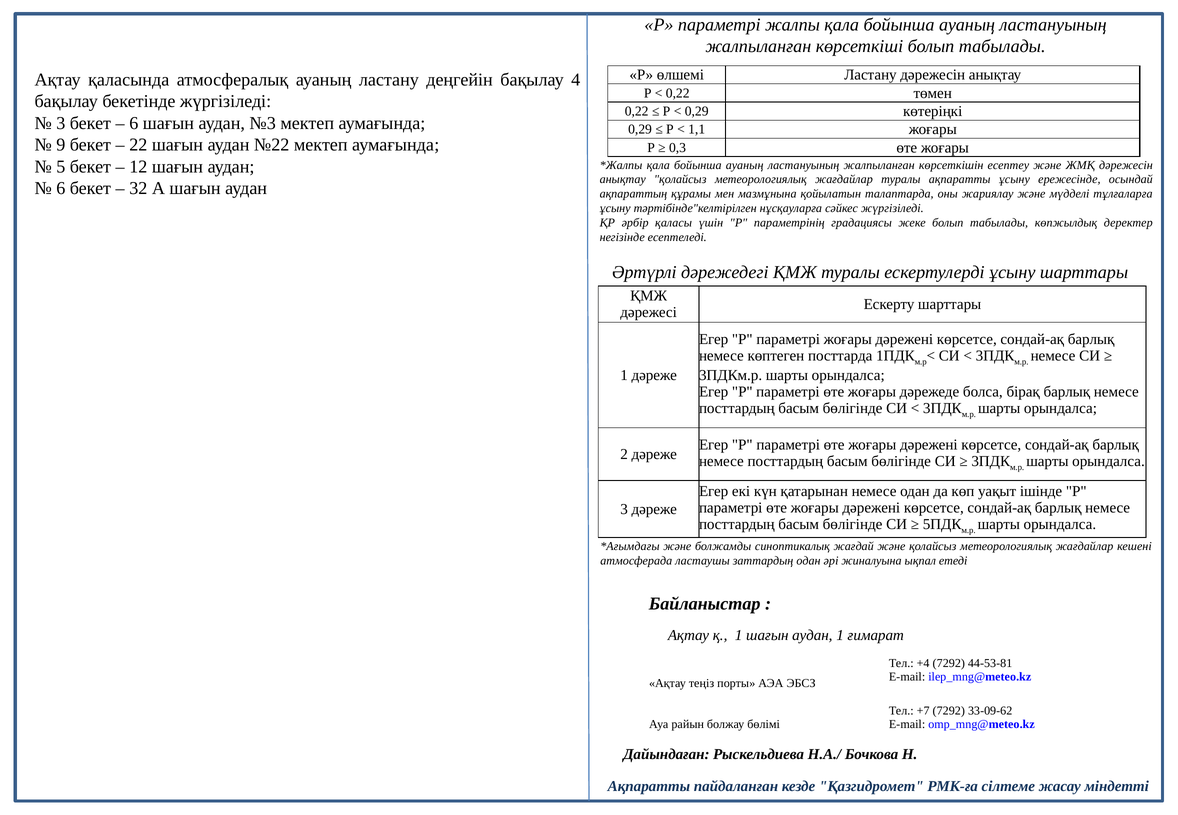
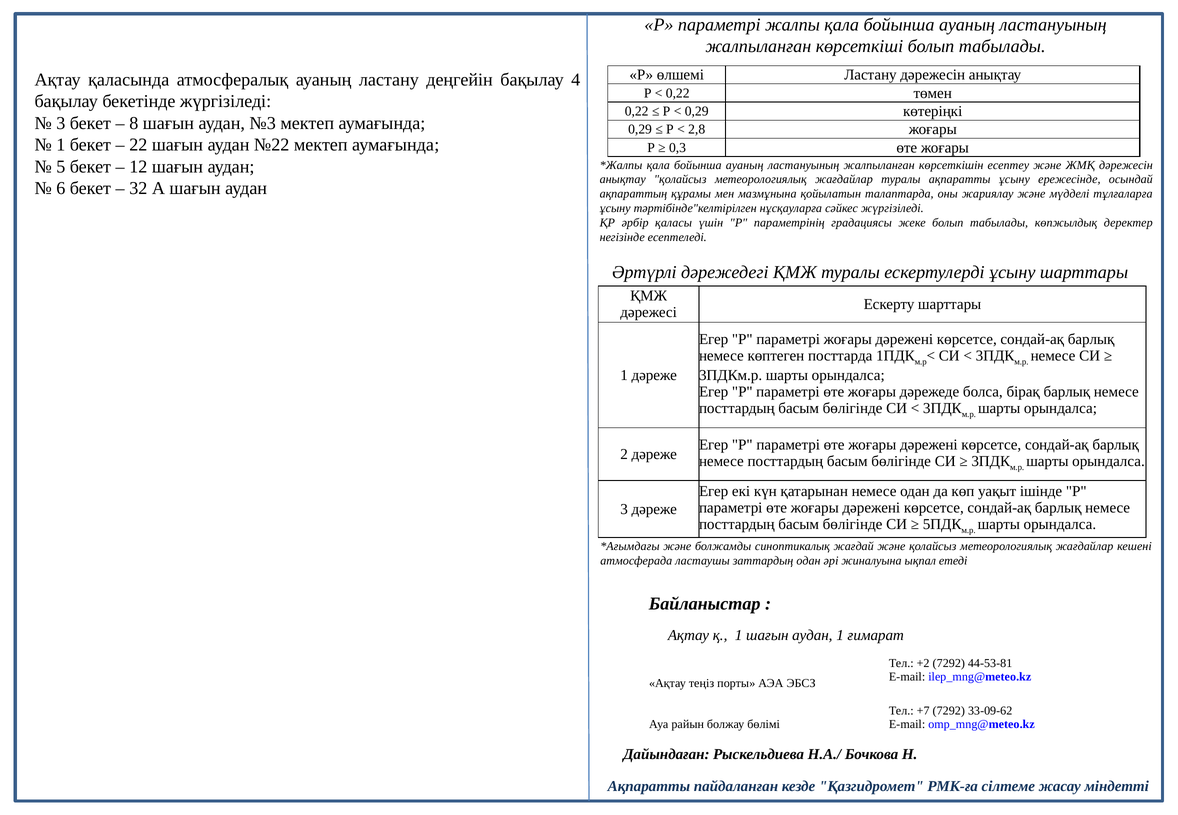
6 at (134, 123): 6 -> 8
1,1: 1,1 -> 2,8
9 at (61, 145): 9 -> 1
+4: +4 -> +2
